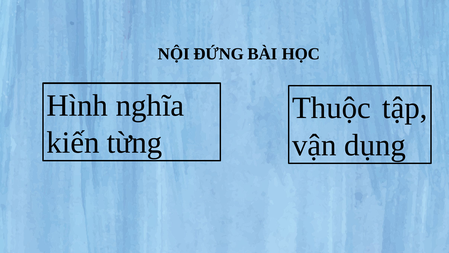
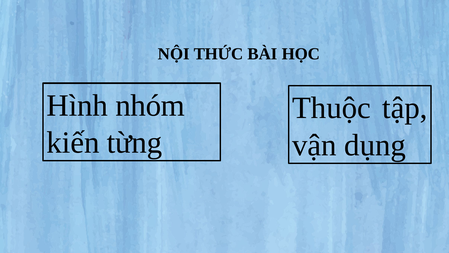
ĐỨNG: ĐỨNG -> THỨC
nghĩa: nghĩa -> nhóm
